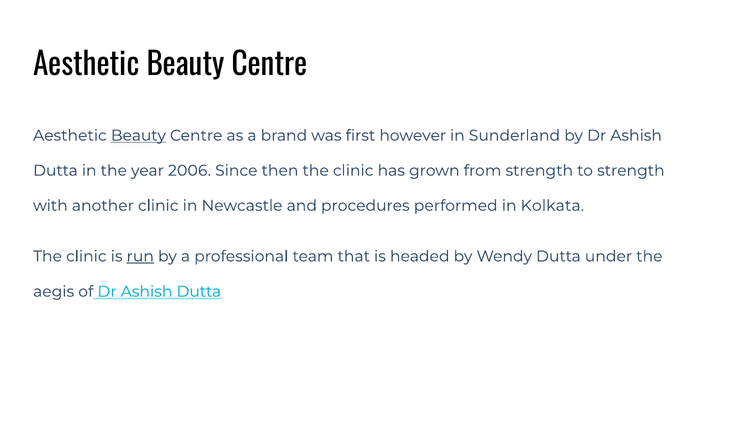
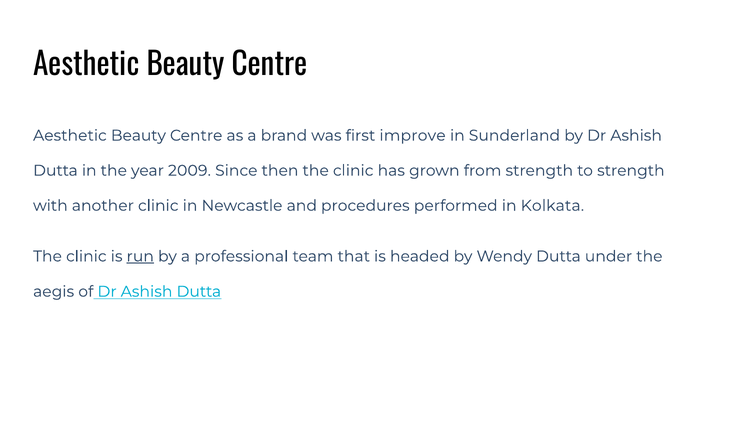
Beauty at (138, 135) underline: present -> none
however: however -> improve
2006: 2006 -> 2009
